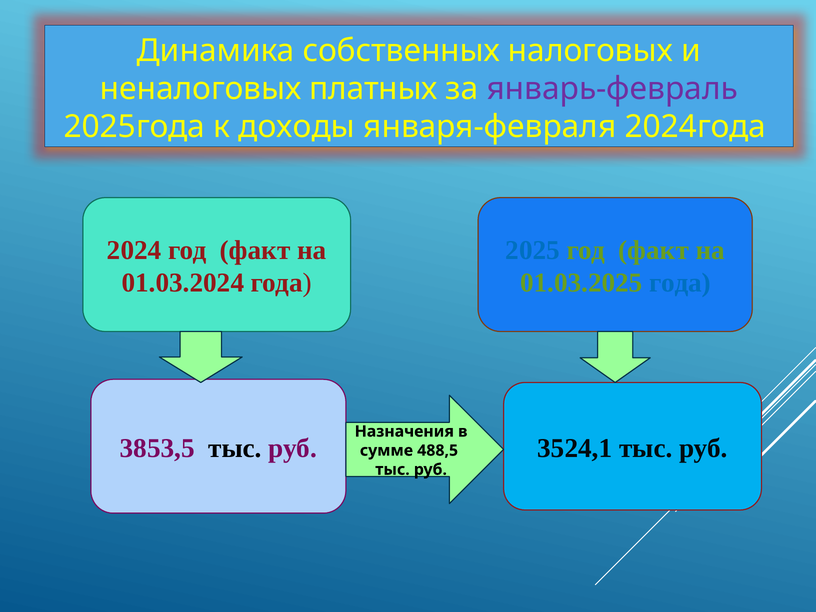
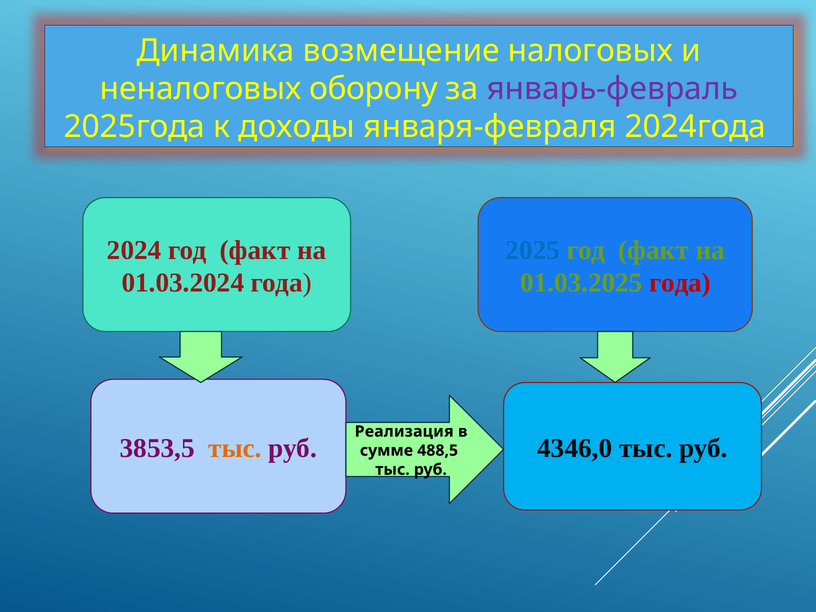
собственных: собственных -> возмещение
платных: платных -> оборону
года at (680, 283) colour: blue -> red
Назначения: Назначения -> Реализация
тыс at (235, 448) colour: black -> orange
3524,1: 3524,1 -> 4346,0
